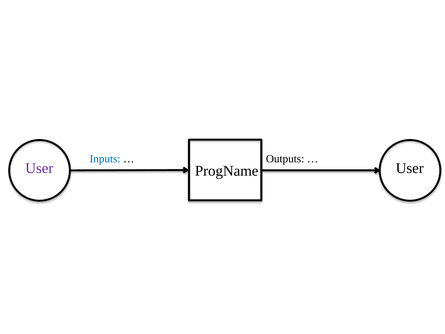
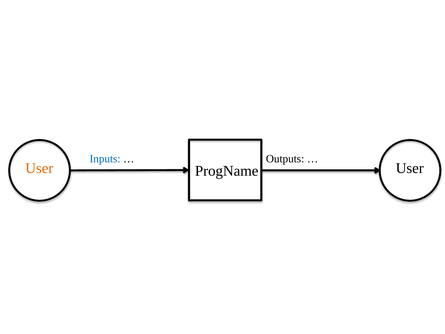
User at (39, 168) colour: purple -> orange
